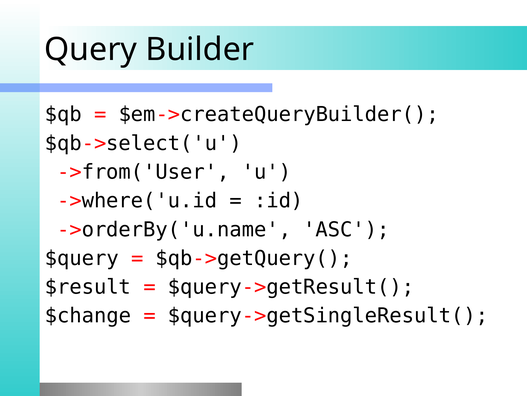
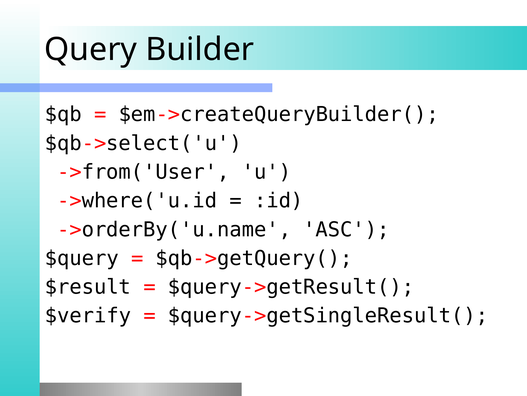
$change: $change -> $verify
